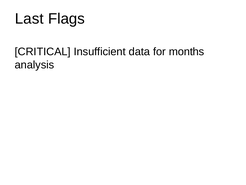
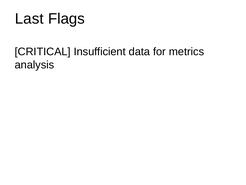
months: months -> metrics
